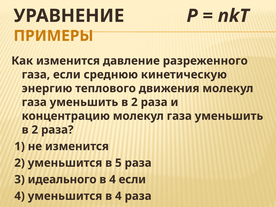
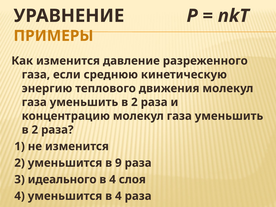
5: 5 -> 9
4 если: если -> слоя
